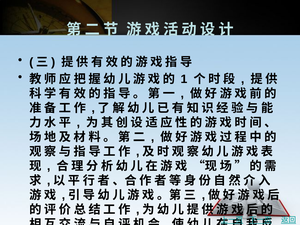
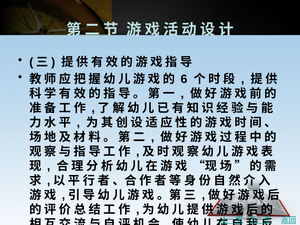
1: 1 -> 6
